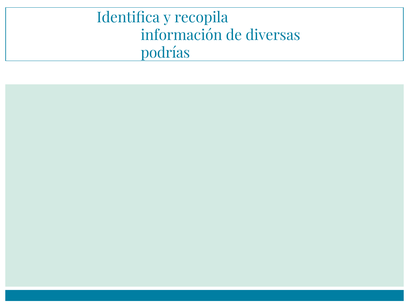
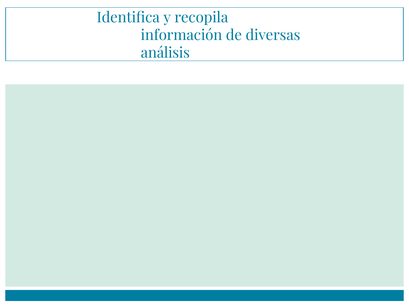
podrías: podrías -> análisis
